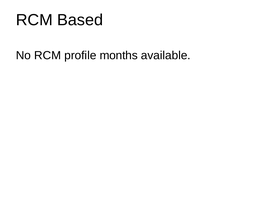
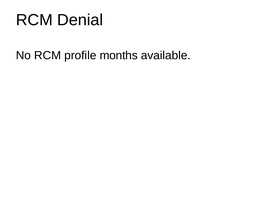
Based: Based -> Denial
